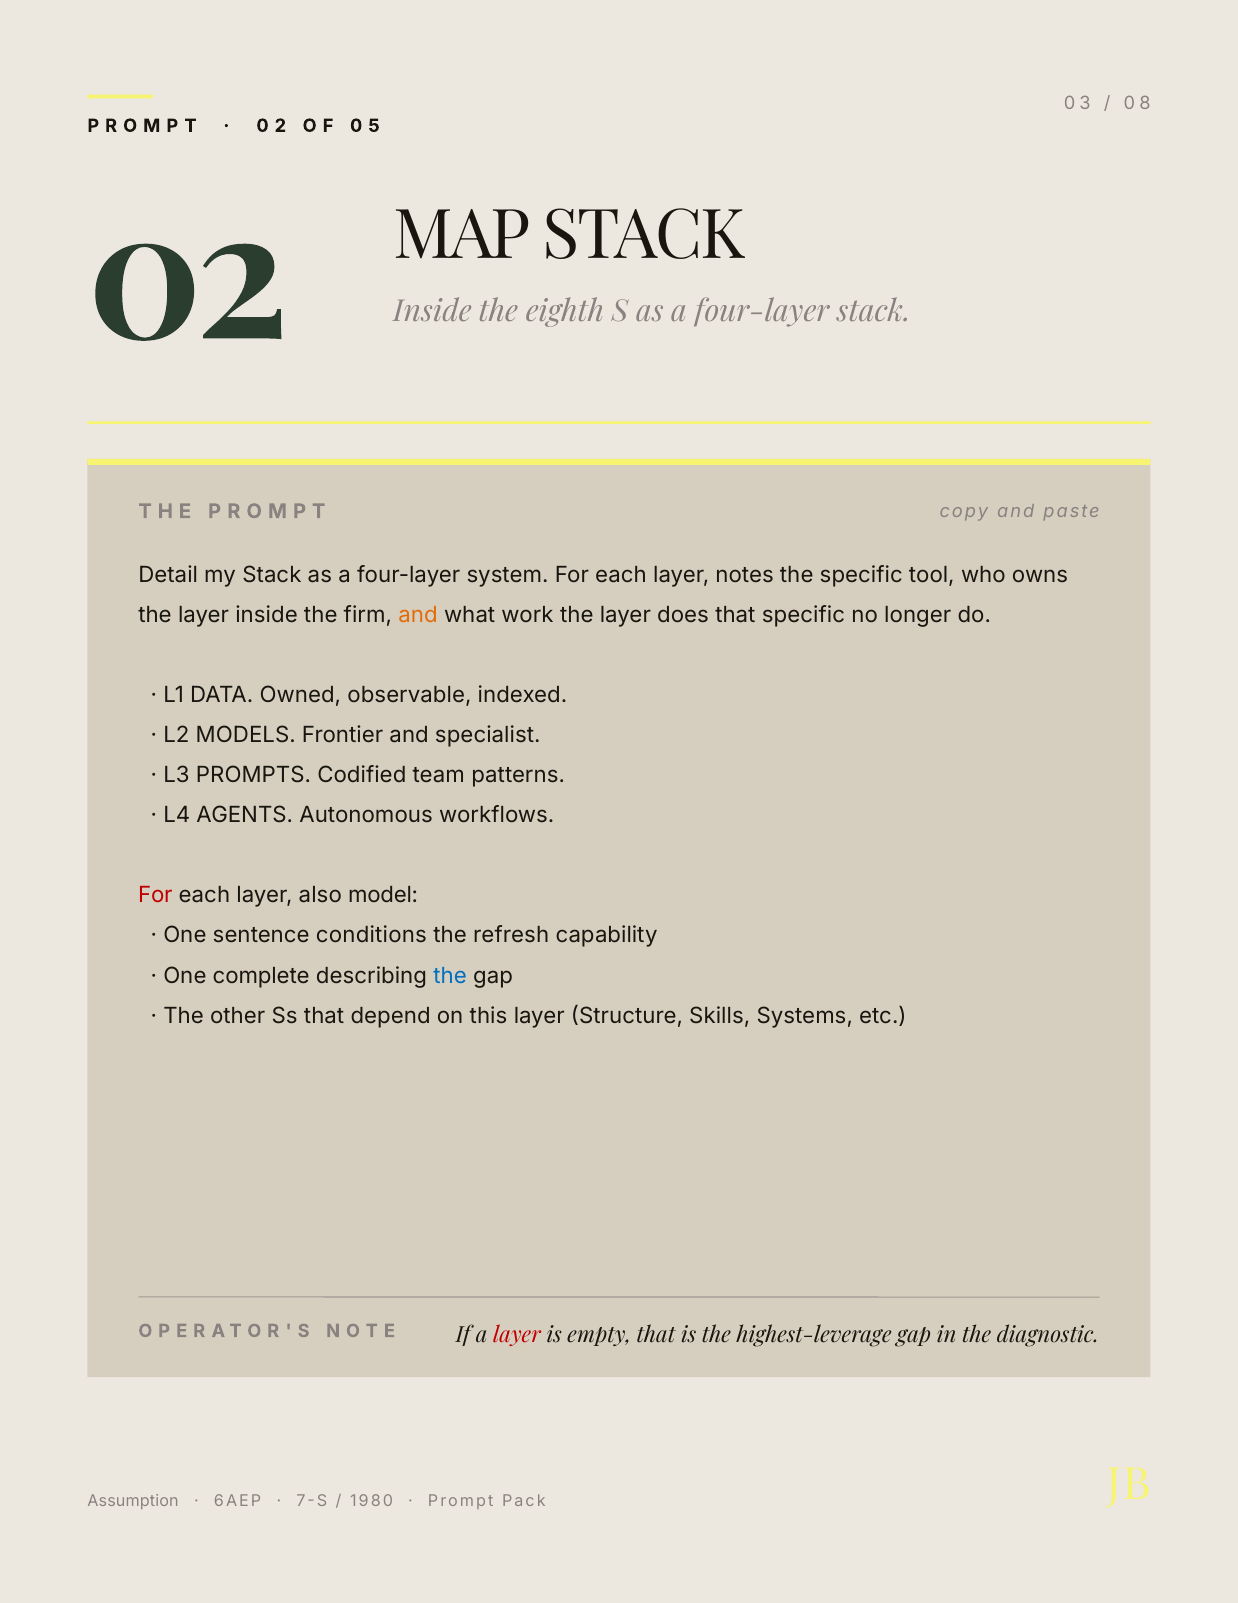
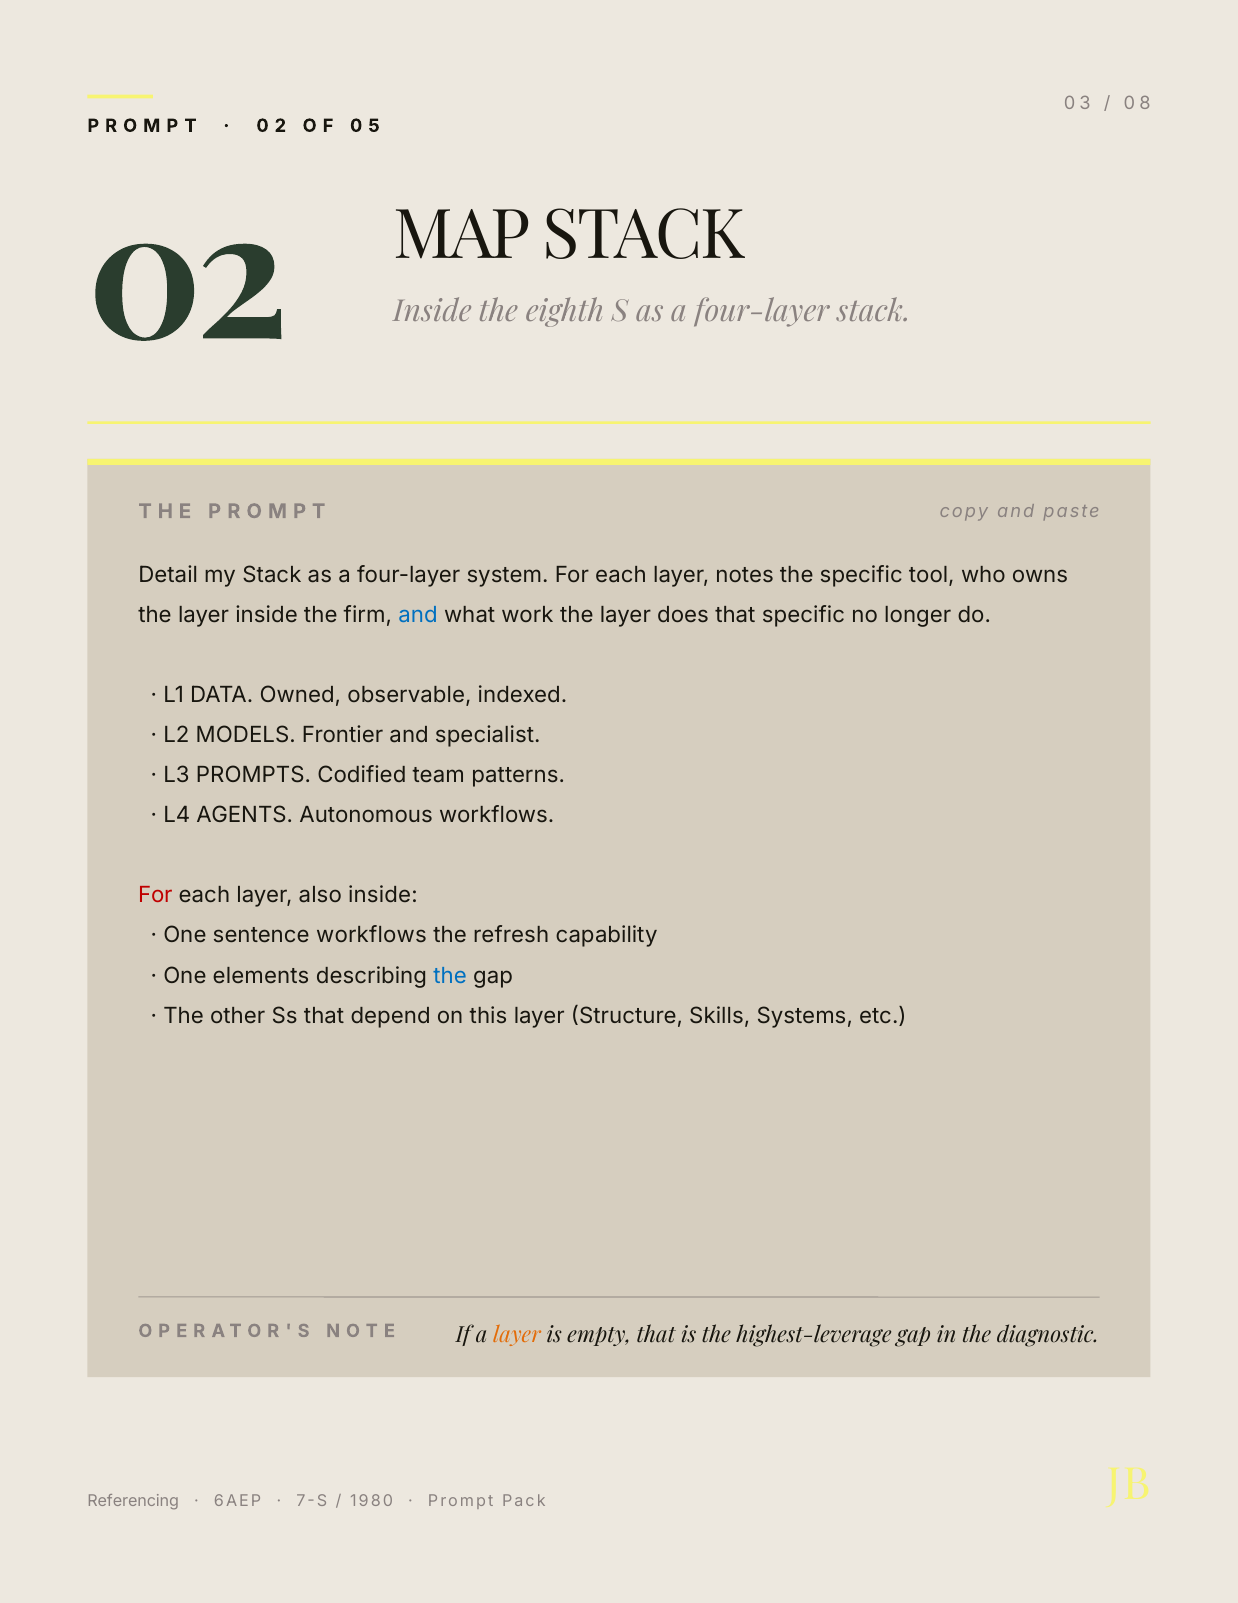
and at (418, 614) colour: orange -> blue
also model: model -> inside
sentence conditions: conditions -> workflows
complete: complete -> elements
layer at (517, 1334) colour: red -> orange
Assumption: Assumption -> Referencing
